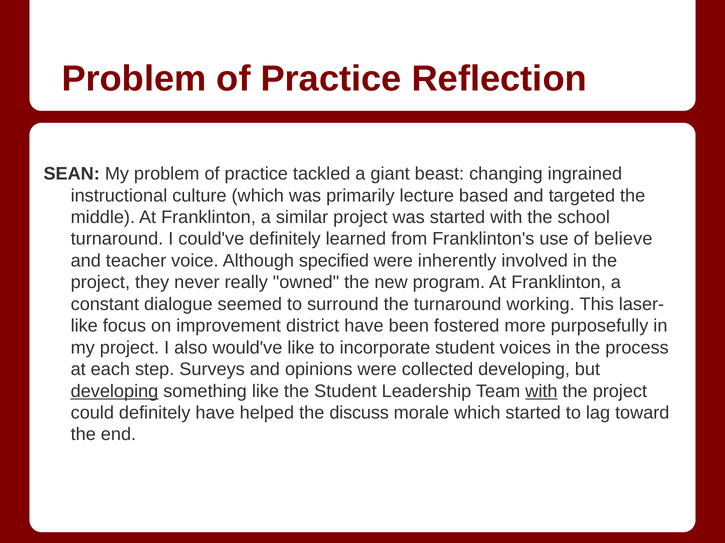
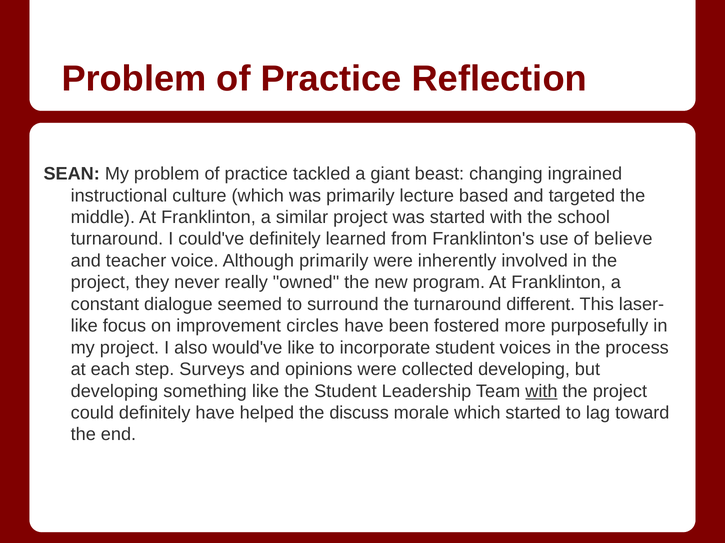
Although specified: specified -> primarily
working: working -> different
district: district -> circles
developing at (115, 392) underline: present -> none
